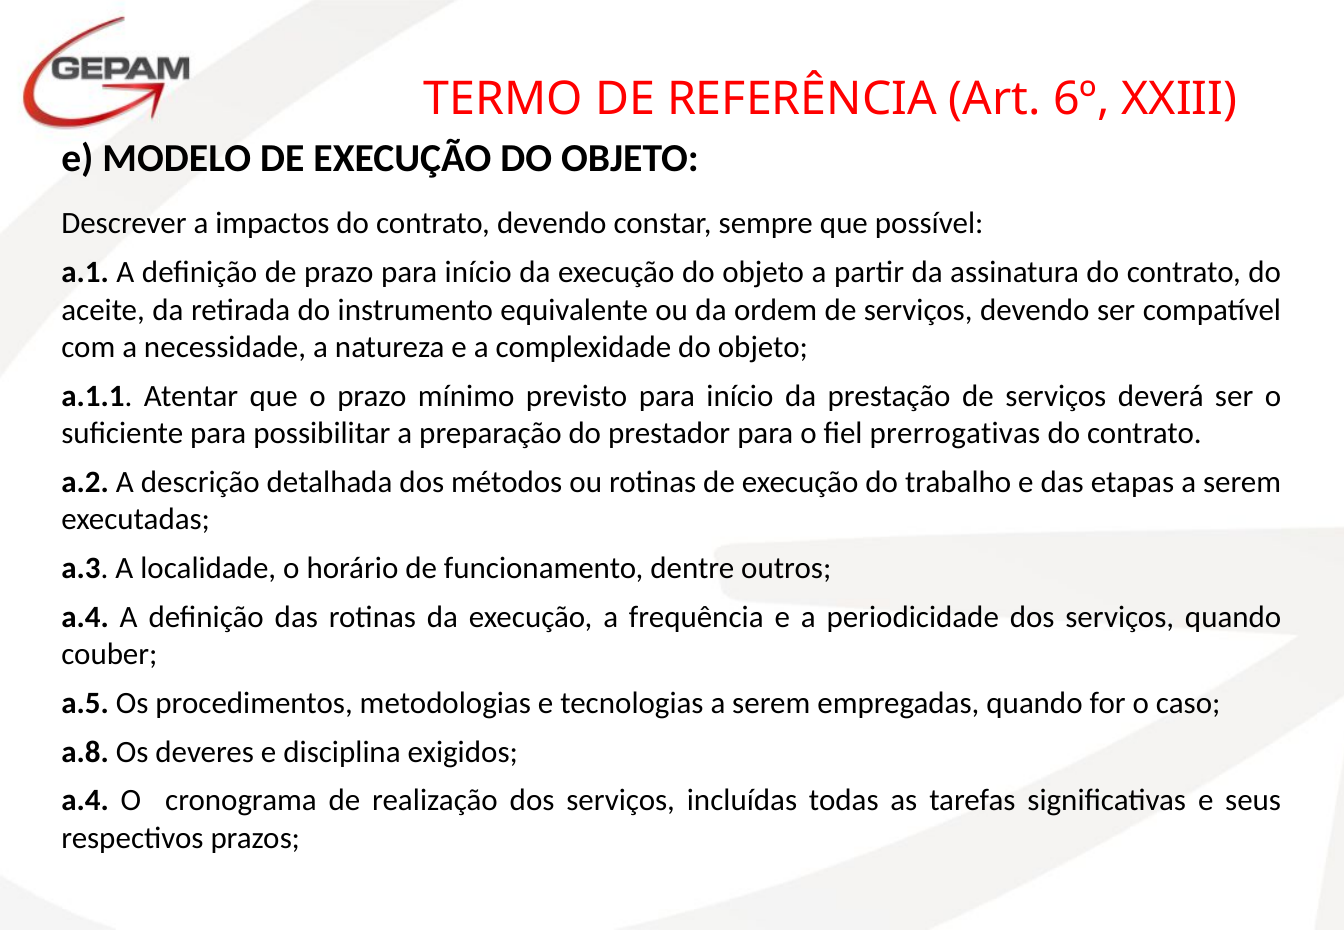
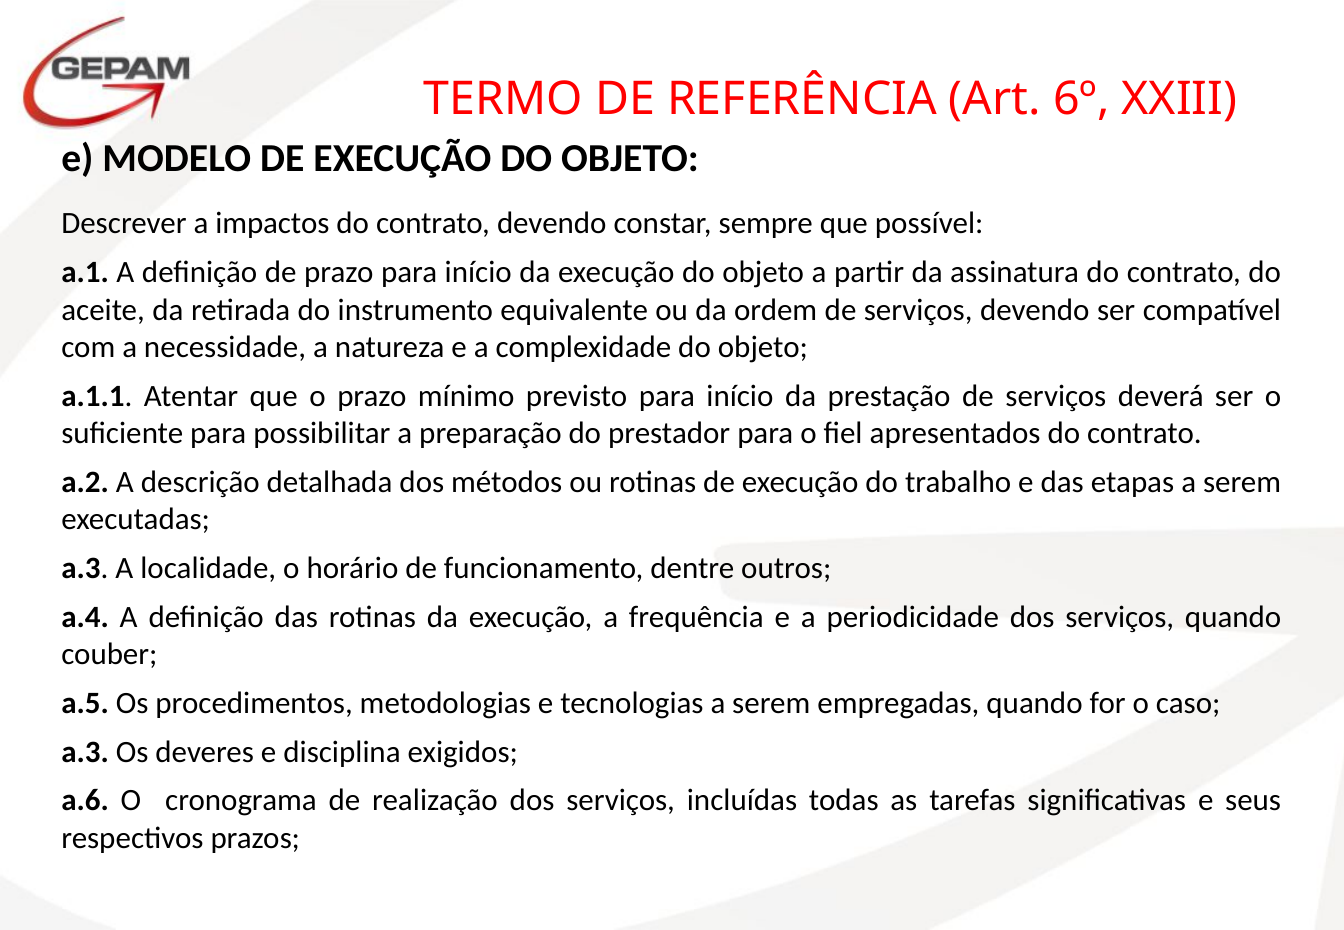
prerrogativas: prerrogativas -> apresentados
a.8 at (85, 752): a.8 -> a.3
a.4 at (85, 801): a.4 -> a.6
